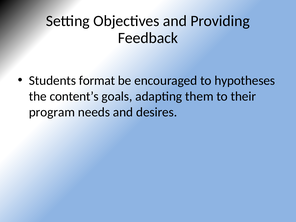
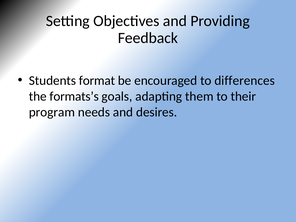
hypotheses: hypotheses -> differences
content’s: content’s -> formats’s
